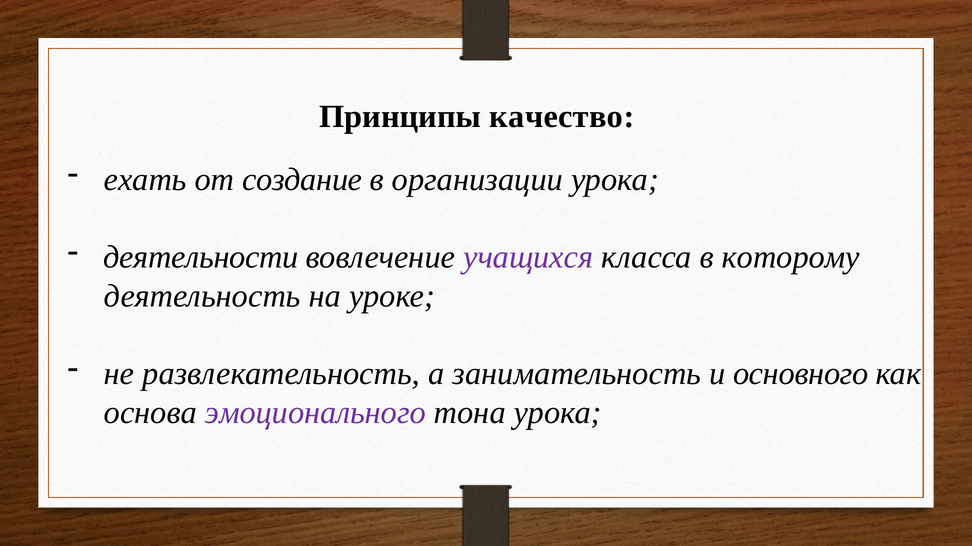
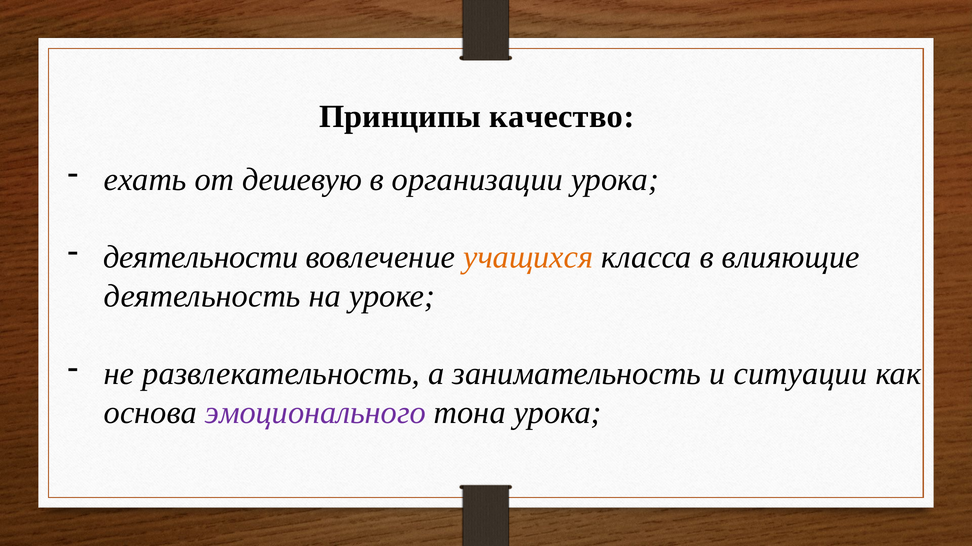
создание: создание -> дешевую
учащихся colour: purple -> orange
которому: которому -> влияющие
основного: основного -> ситуации
